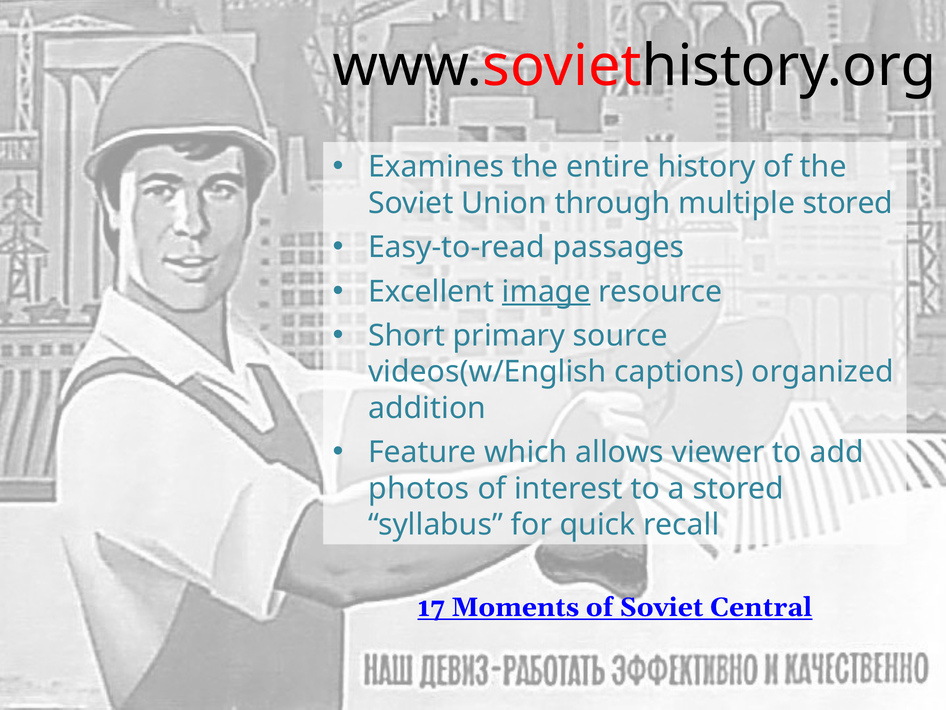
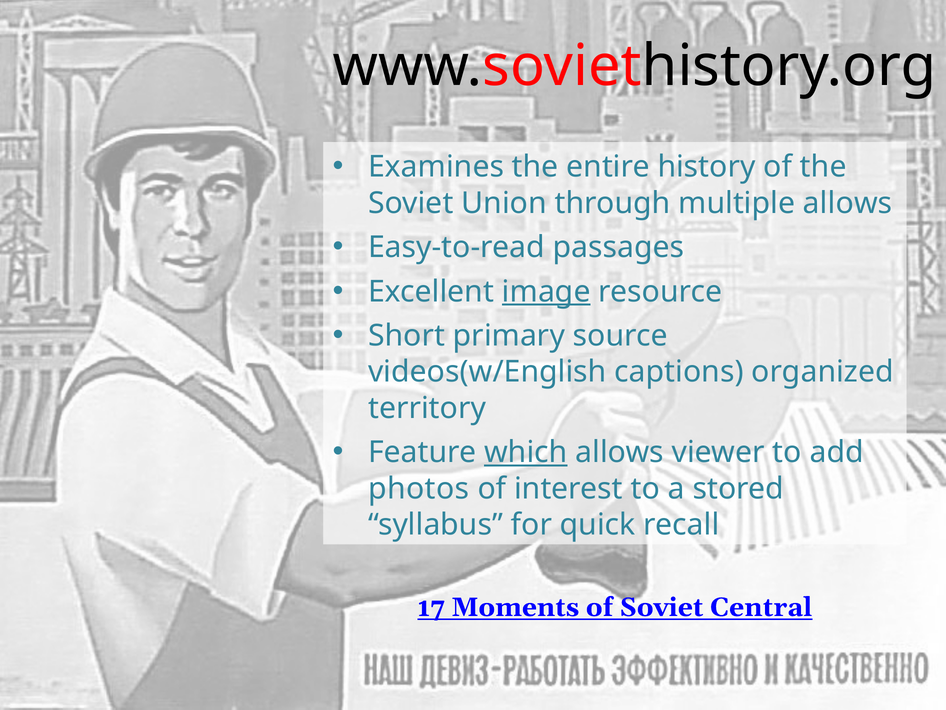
multiple stored: stored -> allows
addition: addition -> territory
which underline: none -> present
